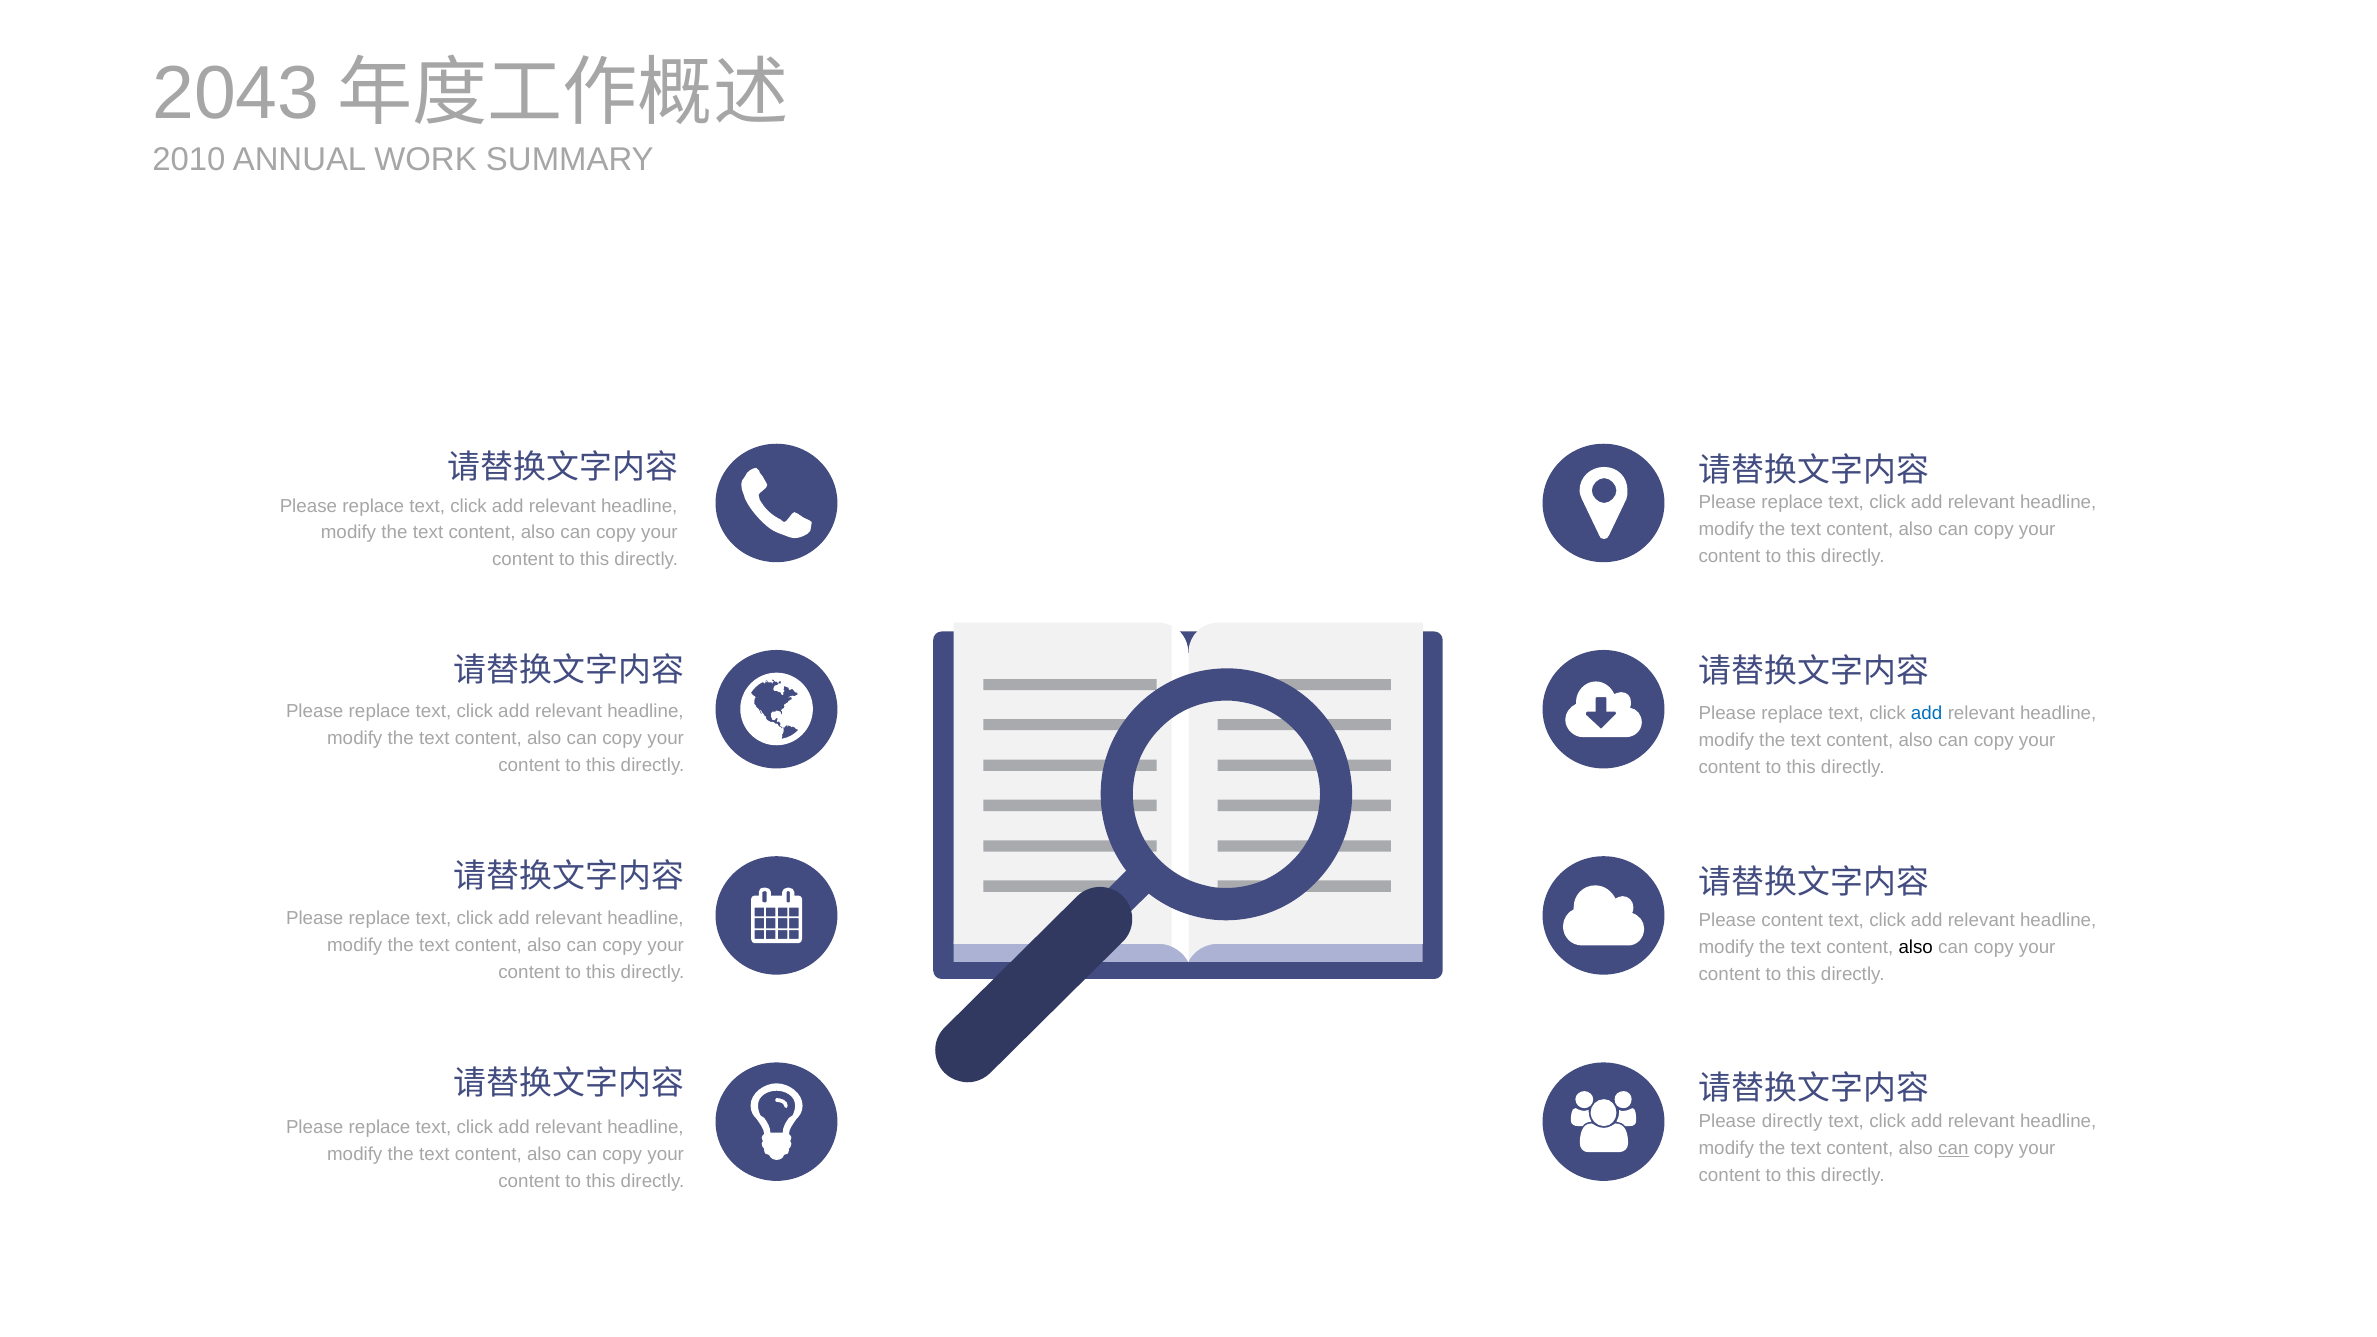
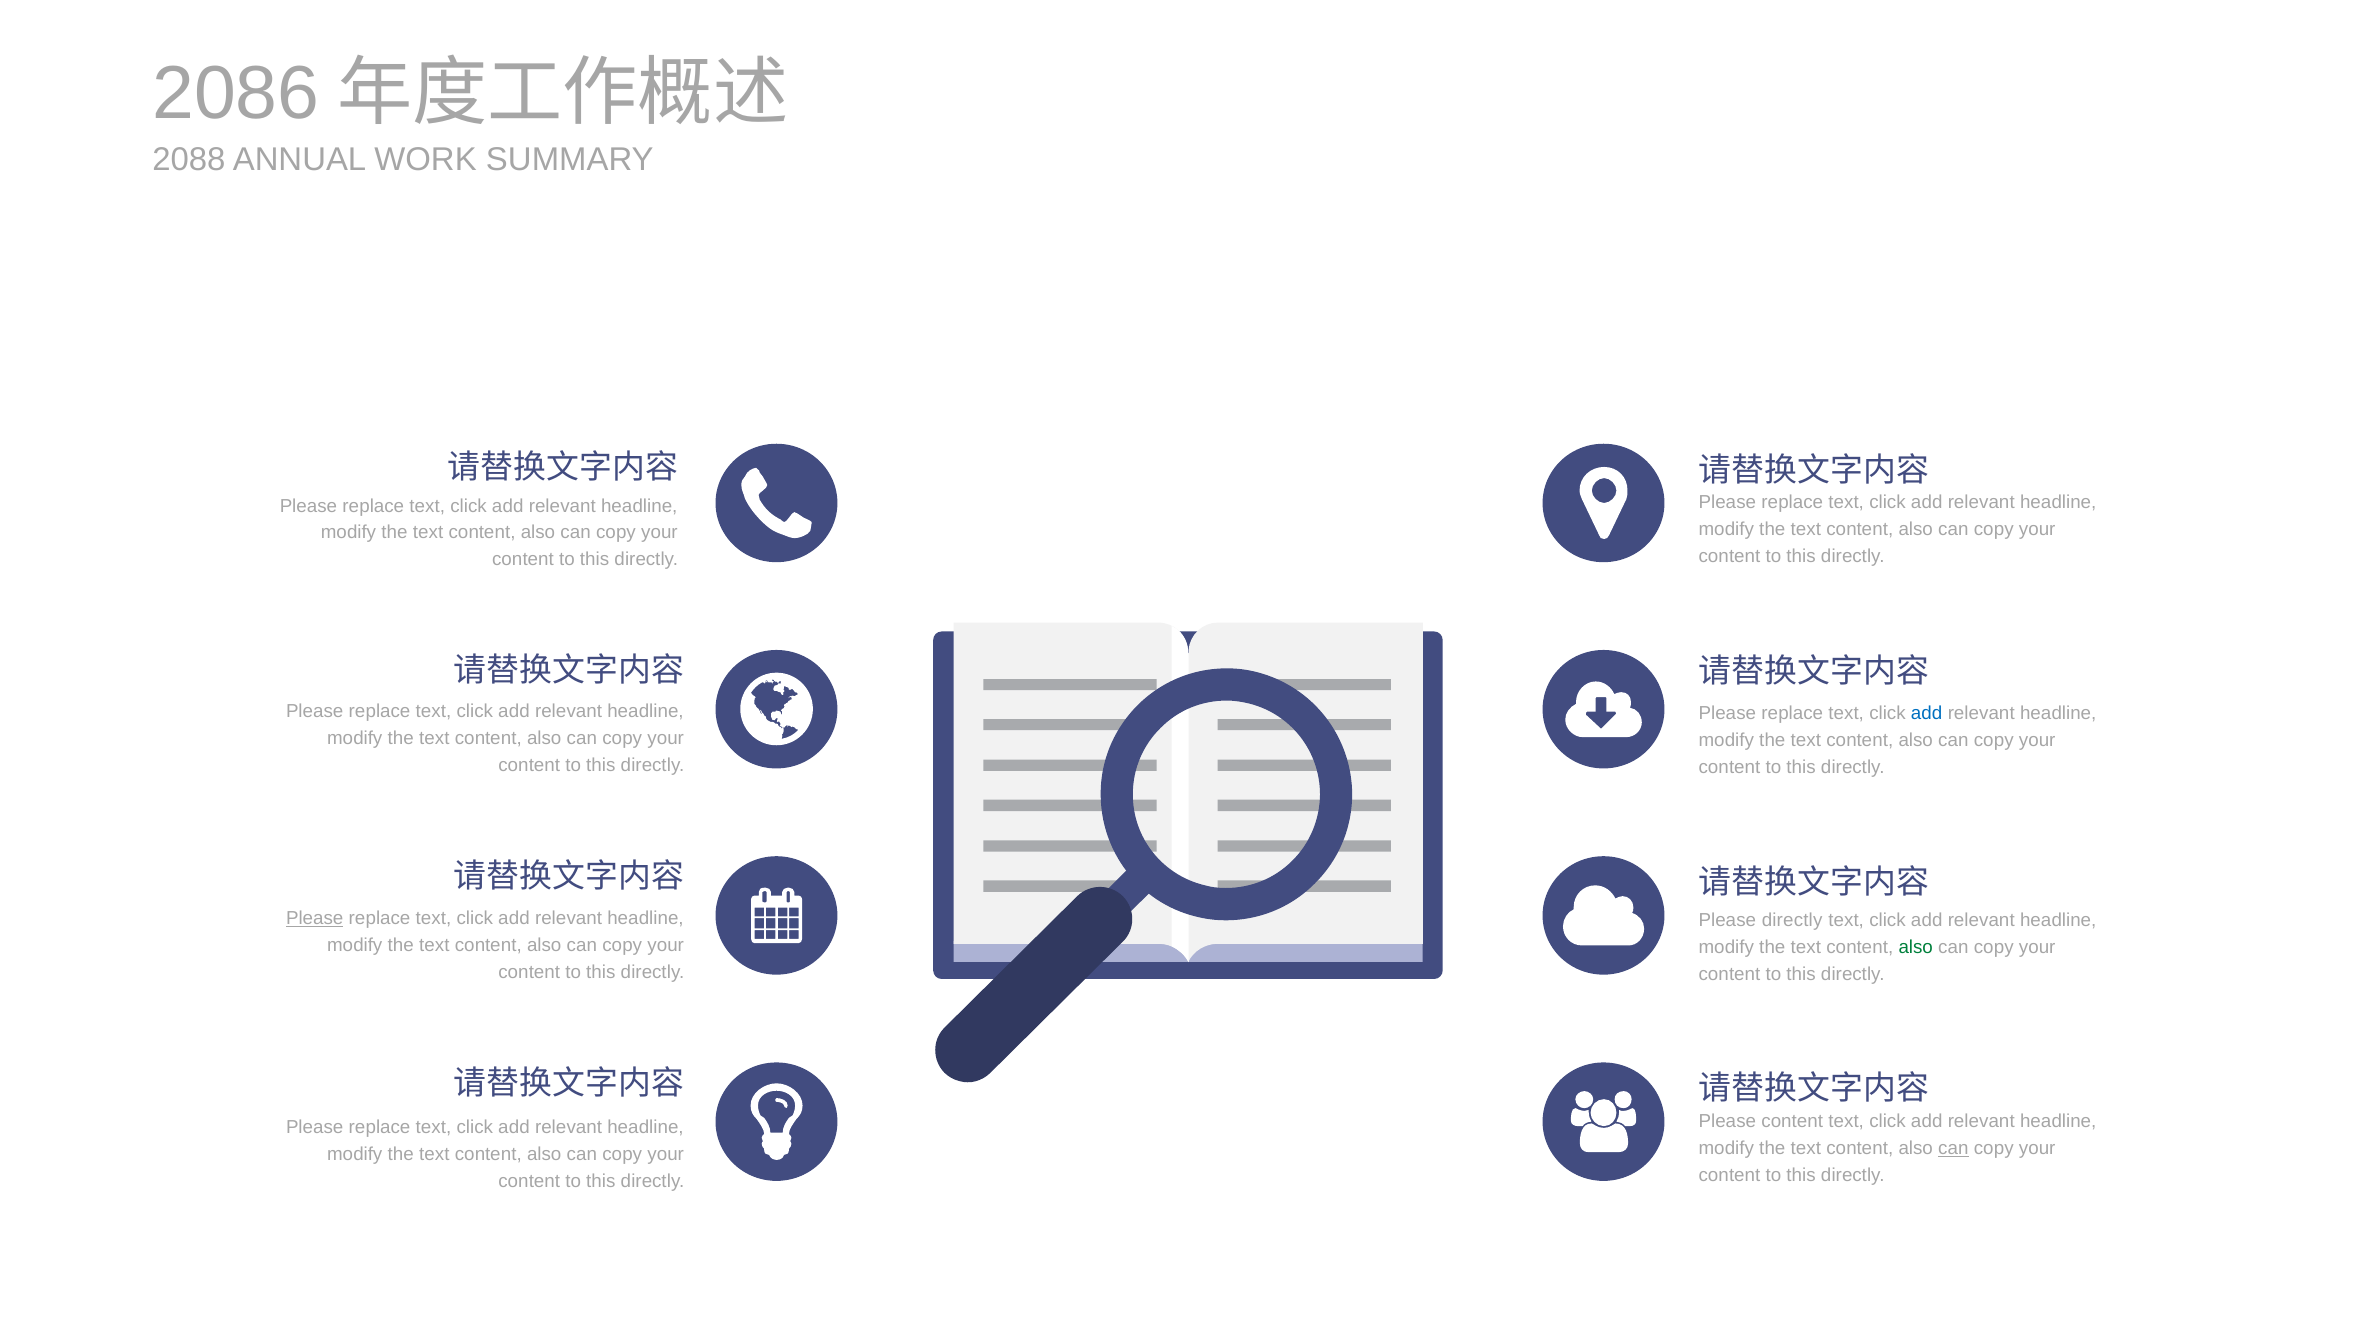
2043: 2043 -> 2086
2010: 2010 -> 2088
Please at (315, 918) underline: none -> present
Please content: content -> directly
also at (1916, 947) colour: black -> green
Please directly: directly -> content
